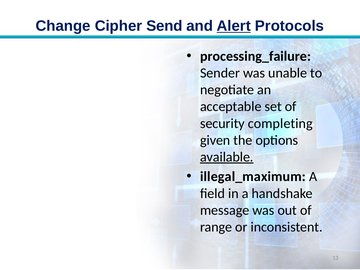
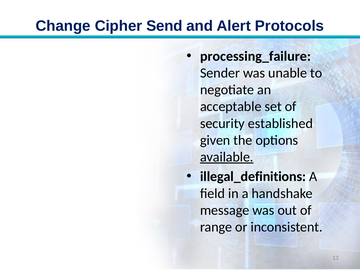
Alert underline: present -> none
completing: completing -> established
illegal_maximum: illegal_maximum -> illegal_definitions
